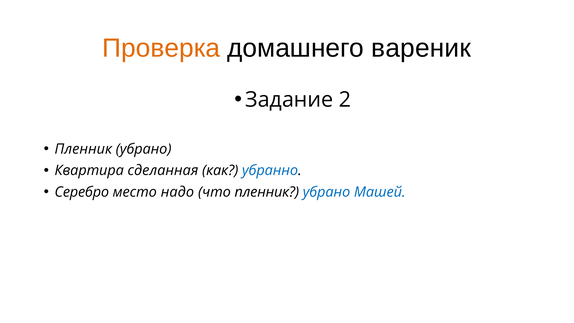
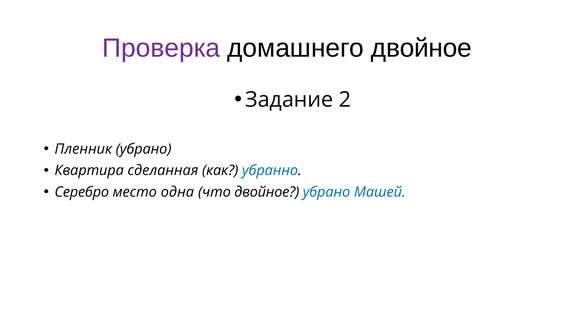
Проверка colour: orange -> purple
домашнего вареник: вареник -> двойное
надо: надо -> одна
что пленник: пленник -> двойное
